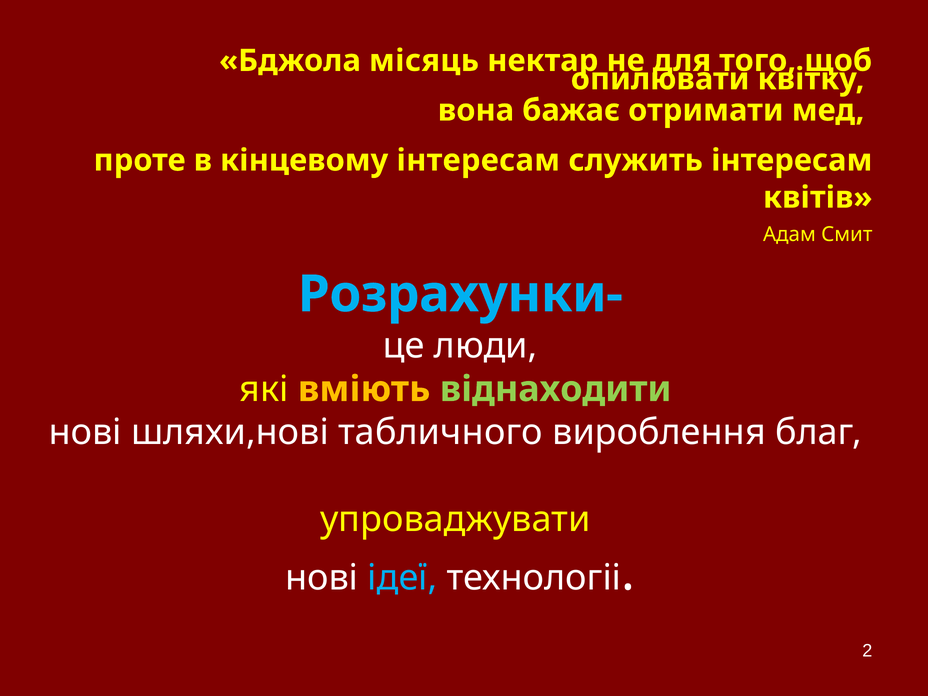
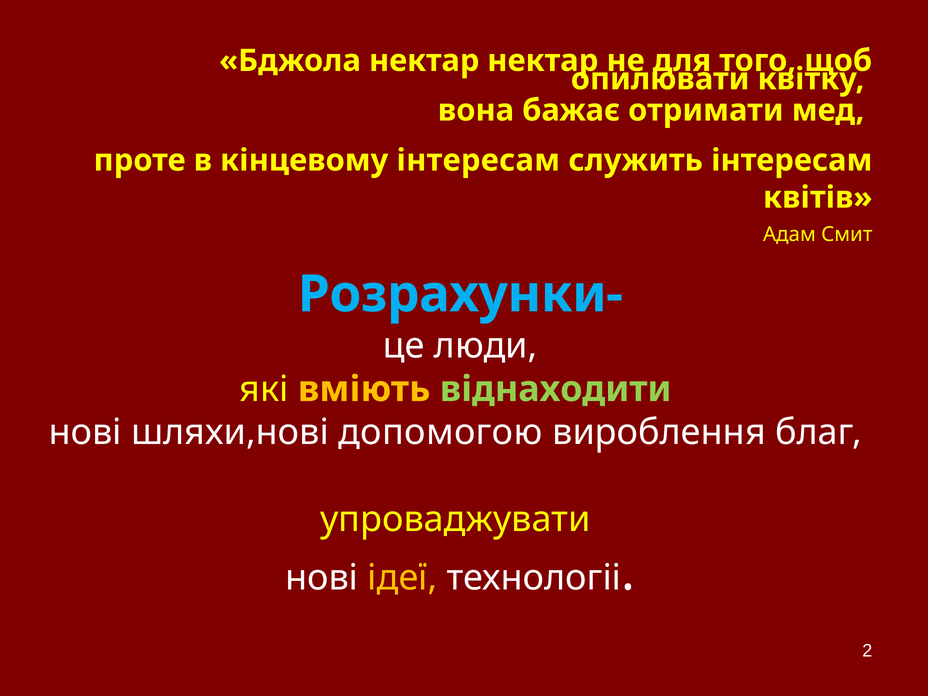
Бджола місяць: місяць -> нектар
табличного: табличного -> допомогою
ідеї colour: light blue -> yellow
